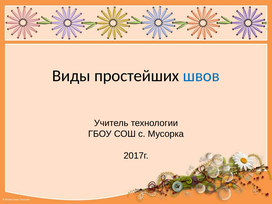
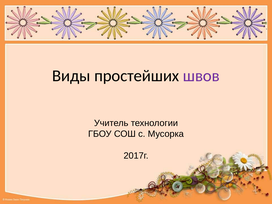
швов colour: blue -> purple
